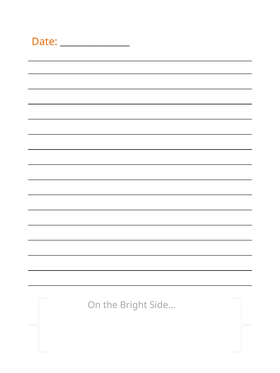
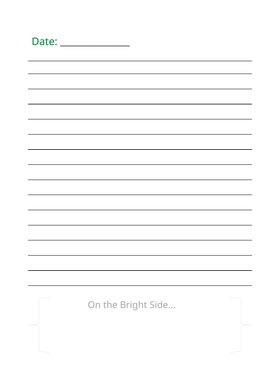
Date colour: orange -> green
